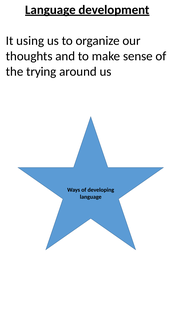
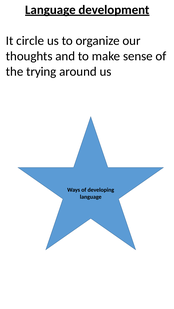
using: using -> circle
